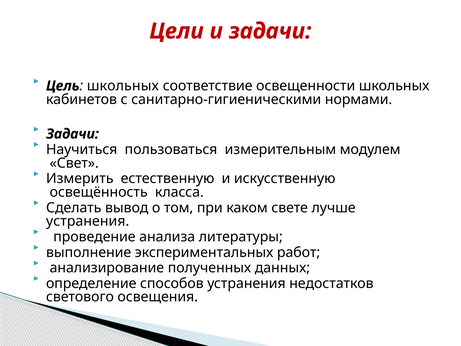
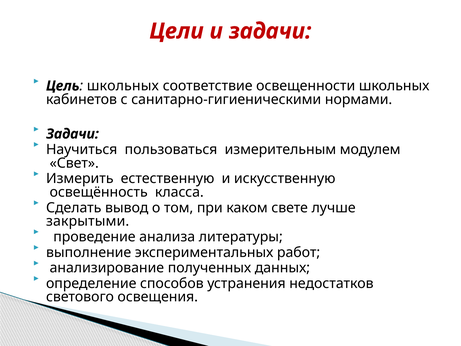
устранения at (88, 221): устранения -> закрытыми
